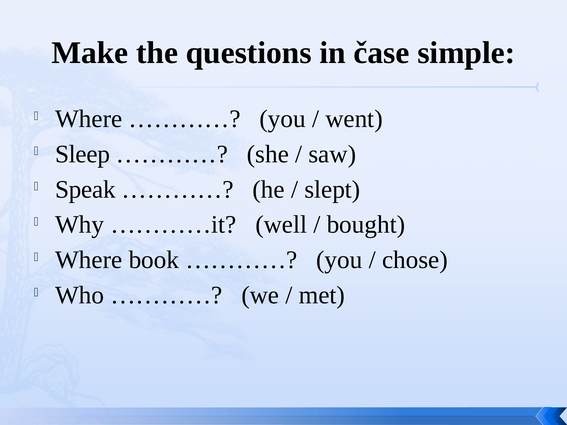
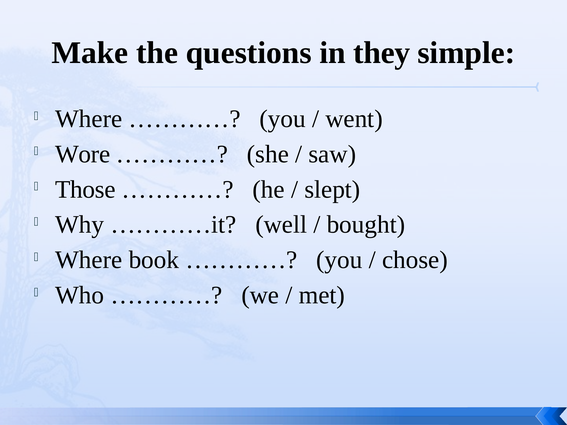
čase: čase -> they
Sleep: Sleep -> Wore
Speak: Speak -> Those
